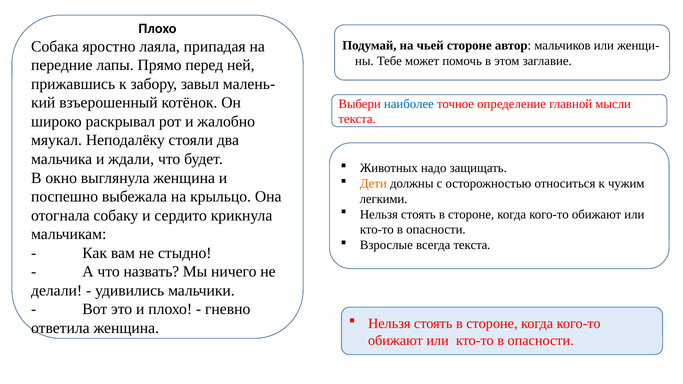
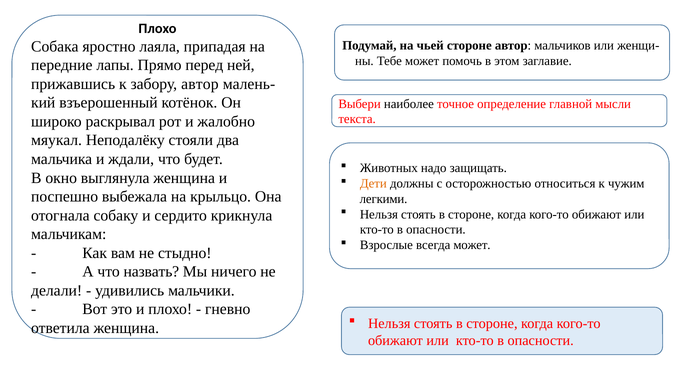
забору завыл: завыл -> автор
наиболее colour: blue -> black
всегда текста: текста -> может
